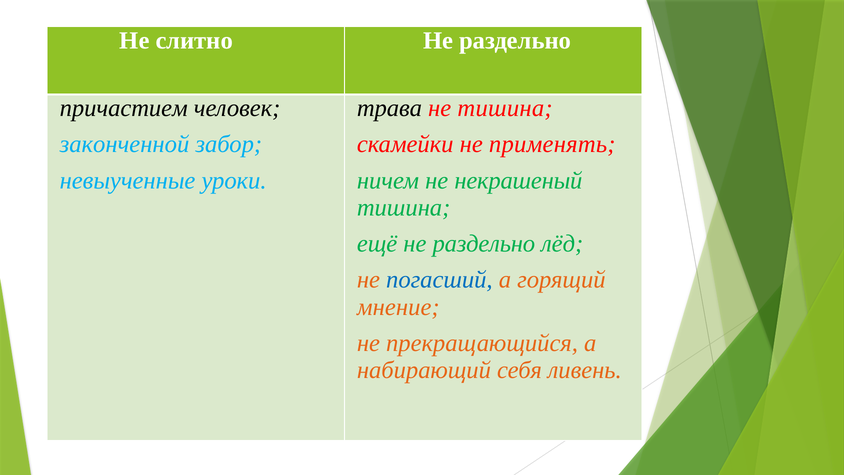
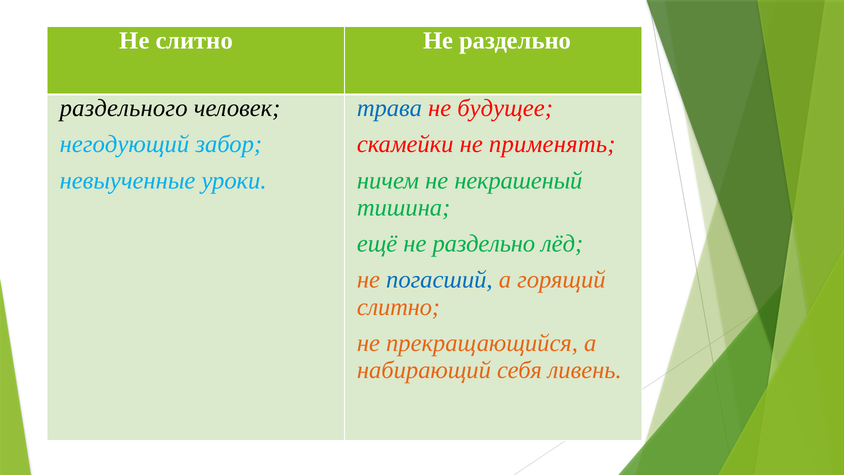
причастием: причастием -> раздельного
трава colour: black -> blue
не тишина: тишина -> будущее
законченной: законченной -> негодующий
мнение at (398, 307): мнение -> слитно
